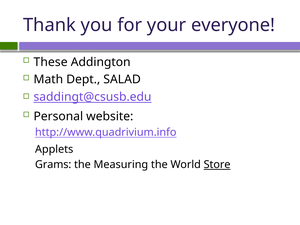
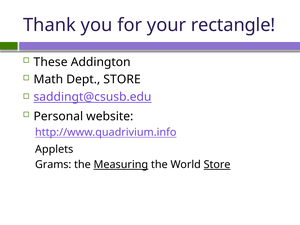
everyone: everyone -> rectangle
Dept SALAD: SALAD -> STORE
Measuring underline: none -> present
